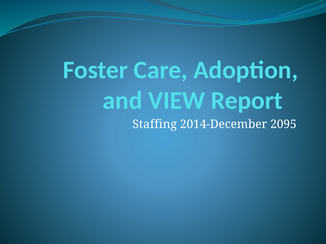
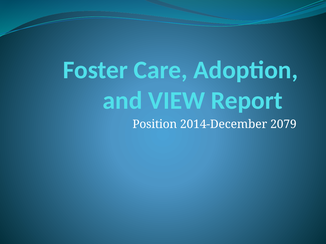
Staffing: Staffing -> Position
2095: 2095 -> 2079
